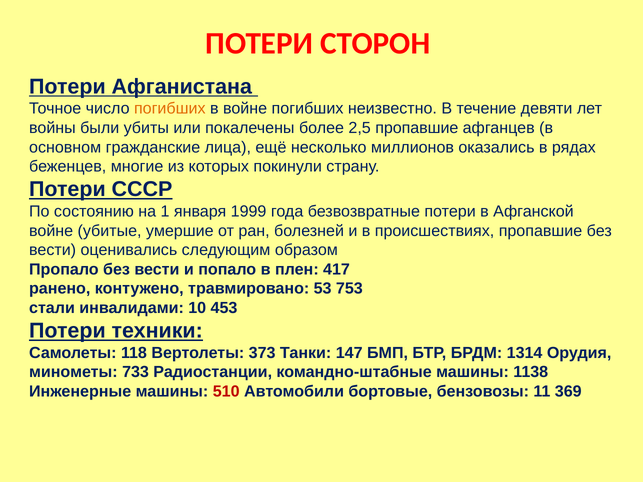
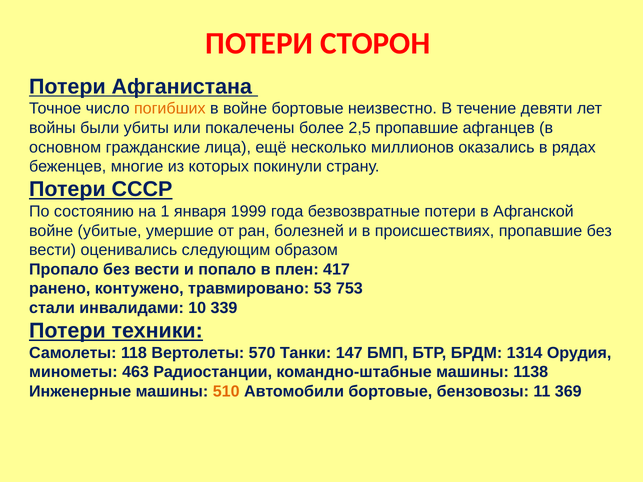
войне погибших: погибших -> бортовые
453: 453 -> 339
373: 373 -> 570
733: 733 -> 463
510 colour: red -> orange
